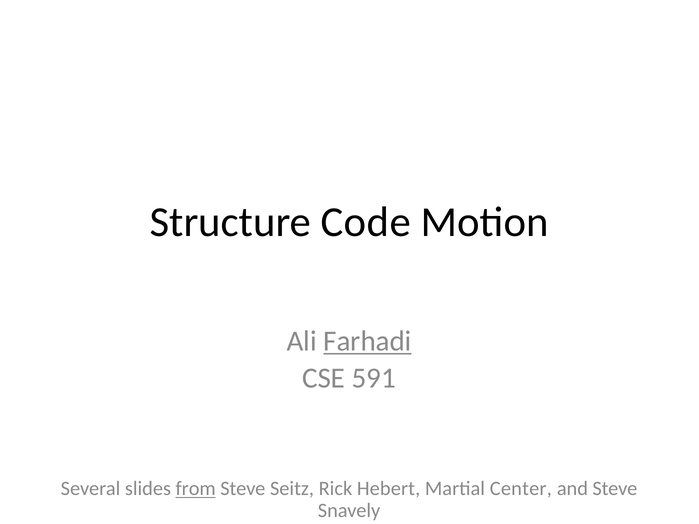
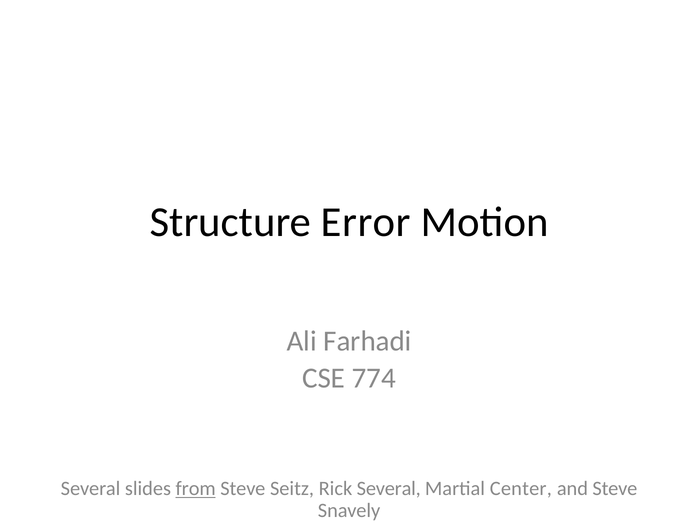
Code: Code -> Error
Farhadi underline: present -> none
591: 591 -> 774
Rick Hebert: Hebert -> Several
